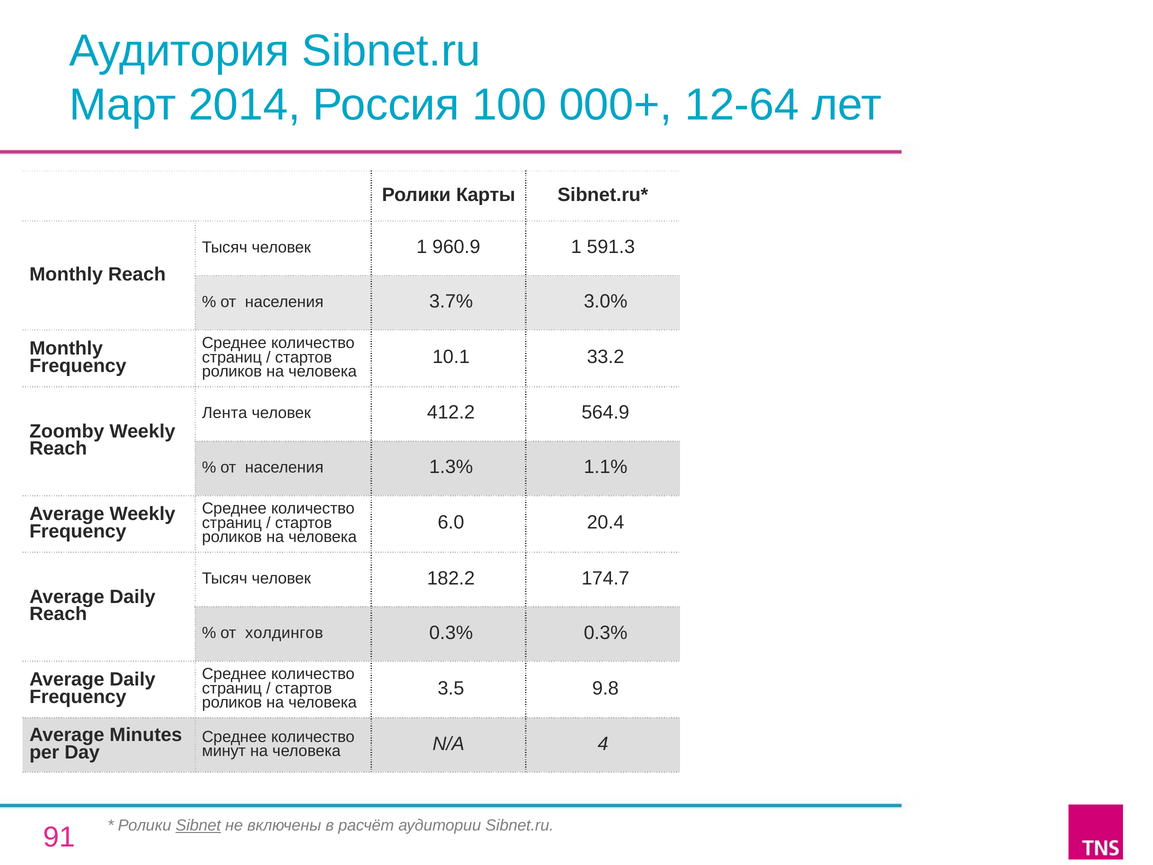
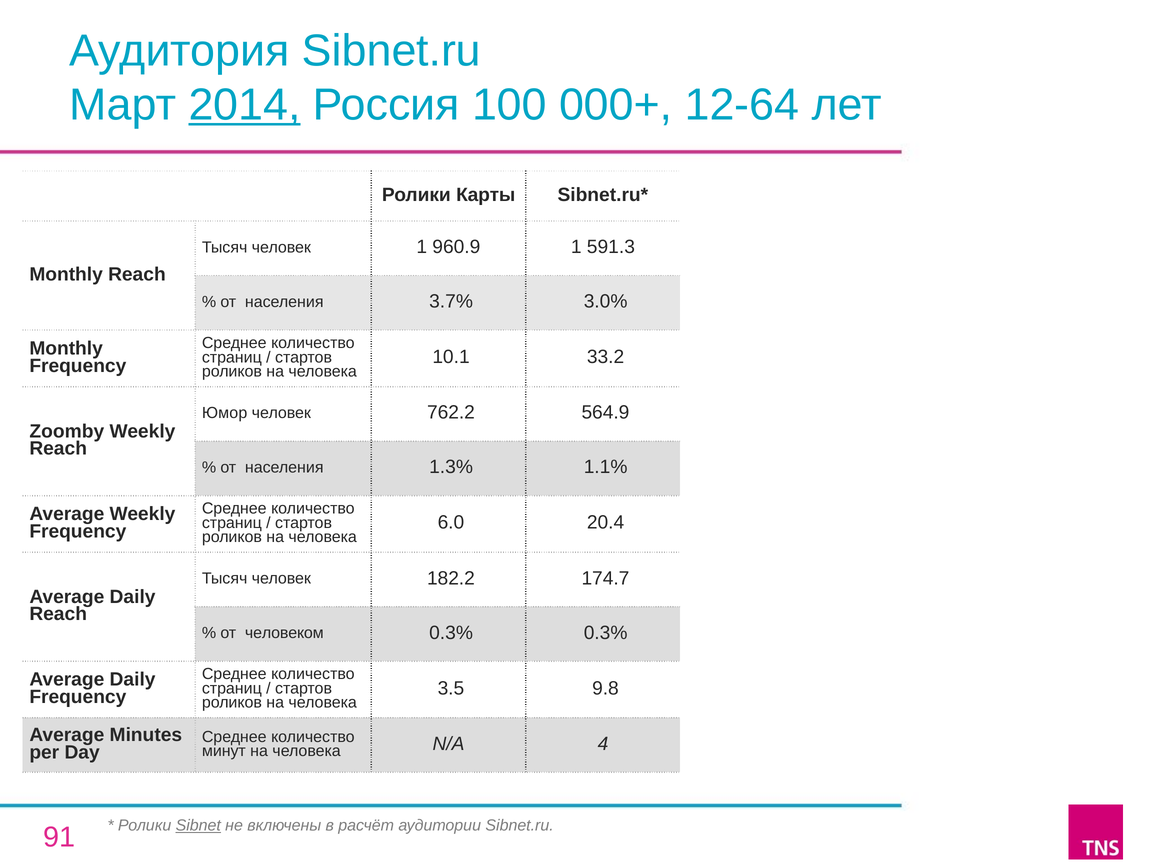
2014 underline: none -> present
Лента: Лента -> Юмор
412.2: 412.2 -> 762.2
холдингов: холдингов -> человеком
